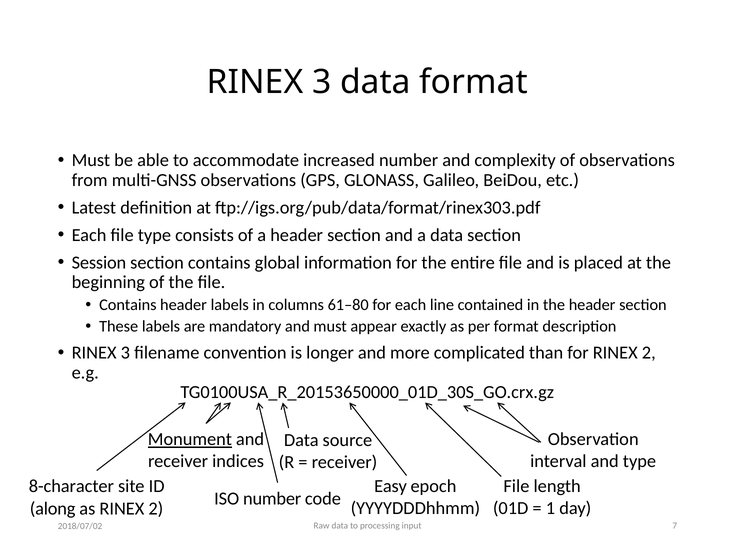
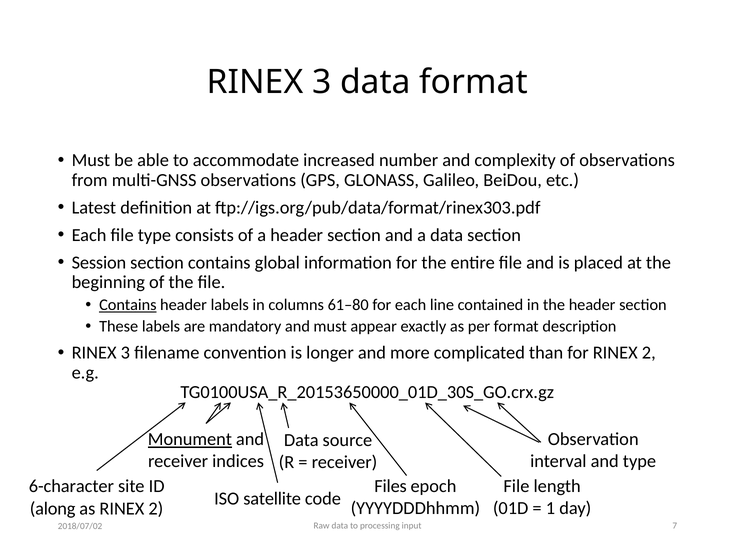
Contains at (128, 305) underline: none -> present
Easy: Easy -> Files
8-character: 8-character -> 6-character
ISO number: number -> satellite
